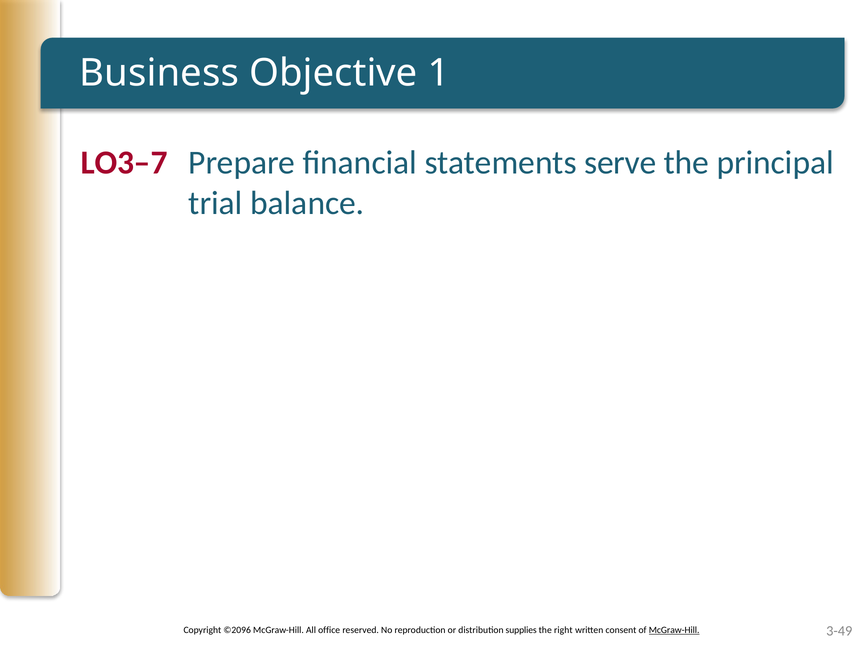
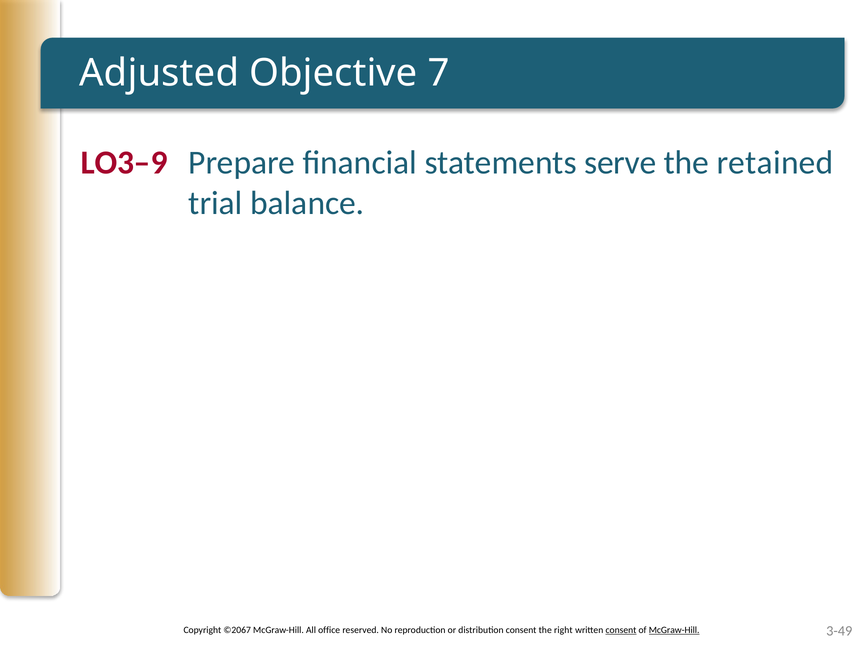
Business: Business -> Adjusted
1: 1 -> 7
LO3–7: LO3–7 -> LO3–9
principal: principal -> retained
©2096: ©2096 -> ©2067
distribution supplies: supplies -> consent
consent at (621, 630) underline: none -> present
